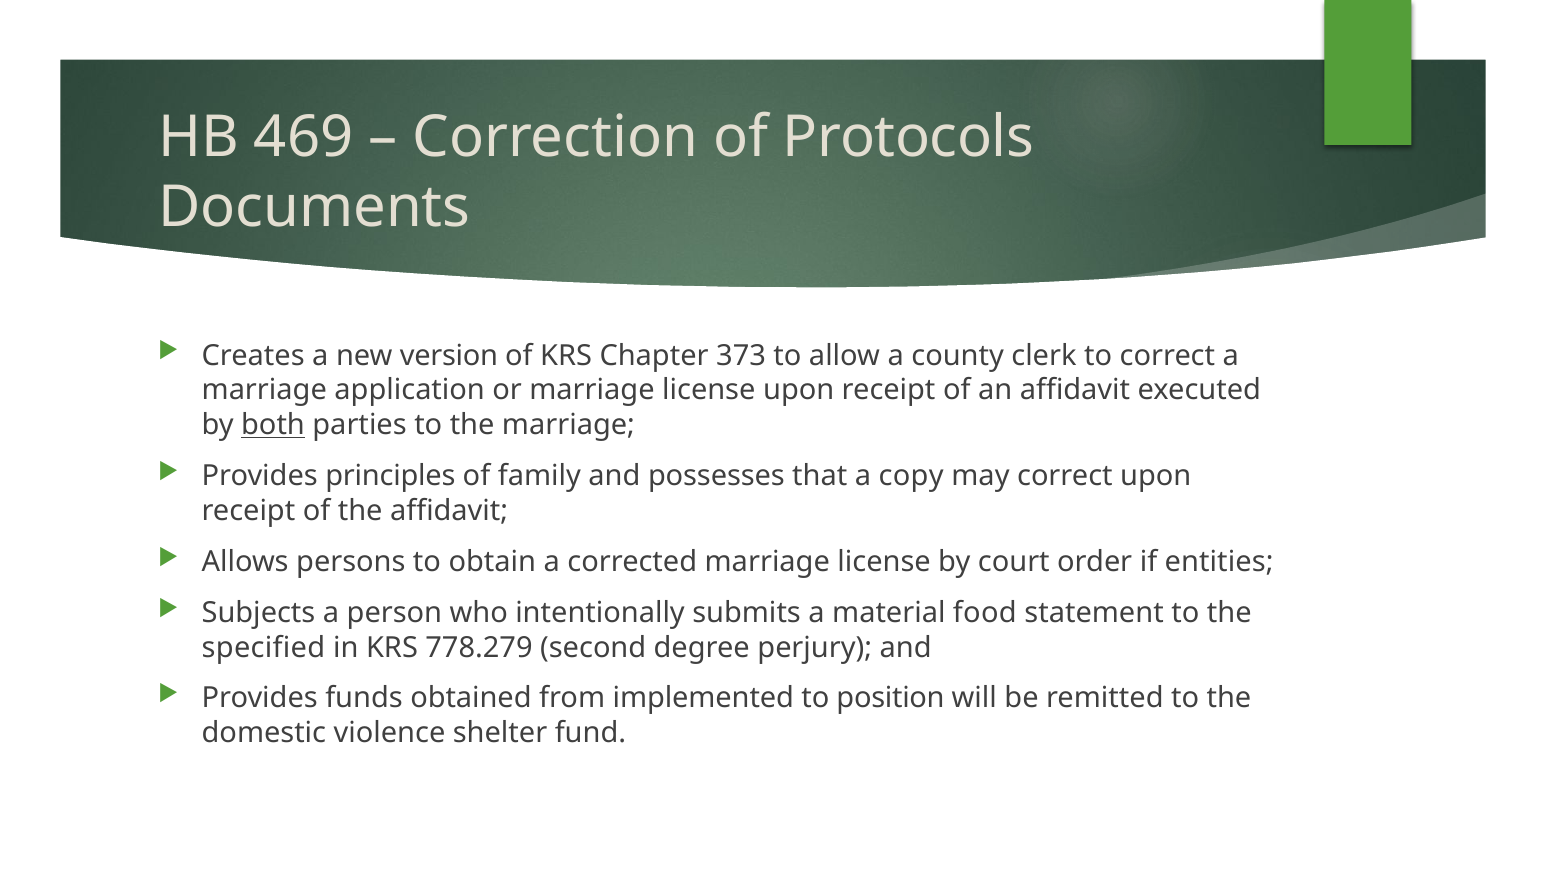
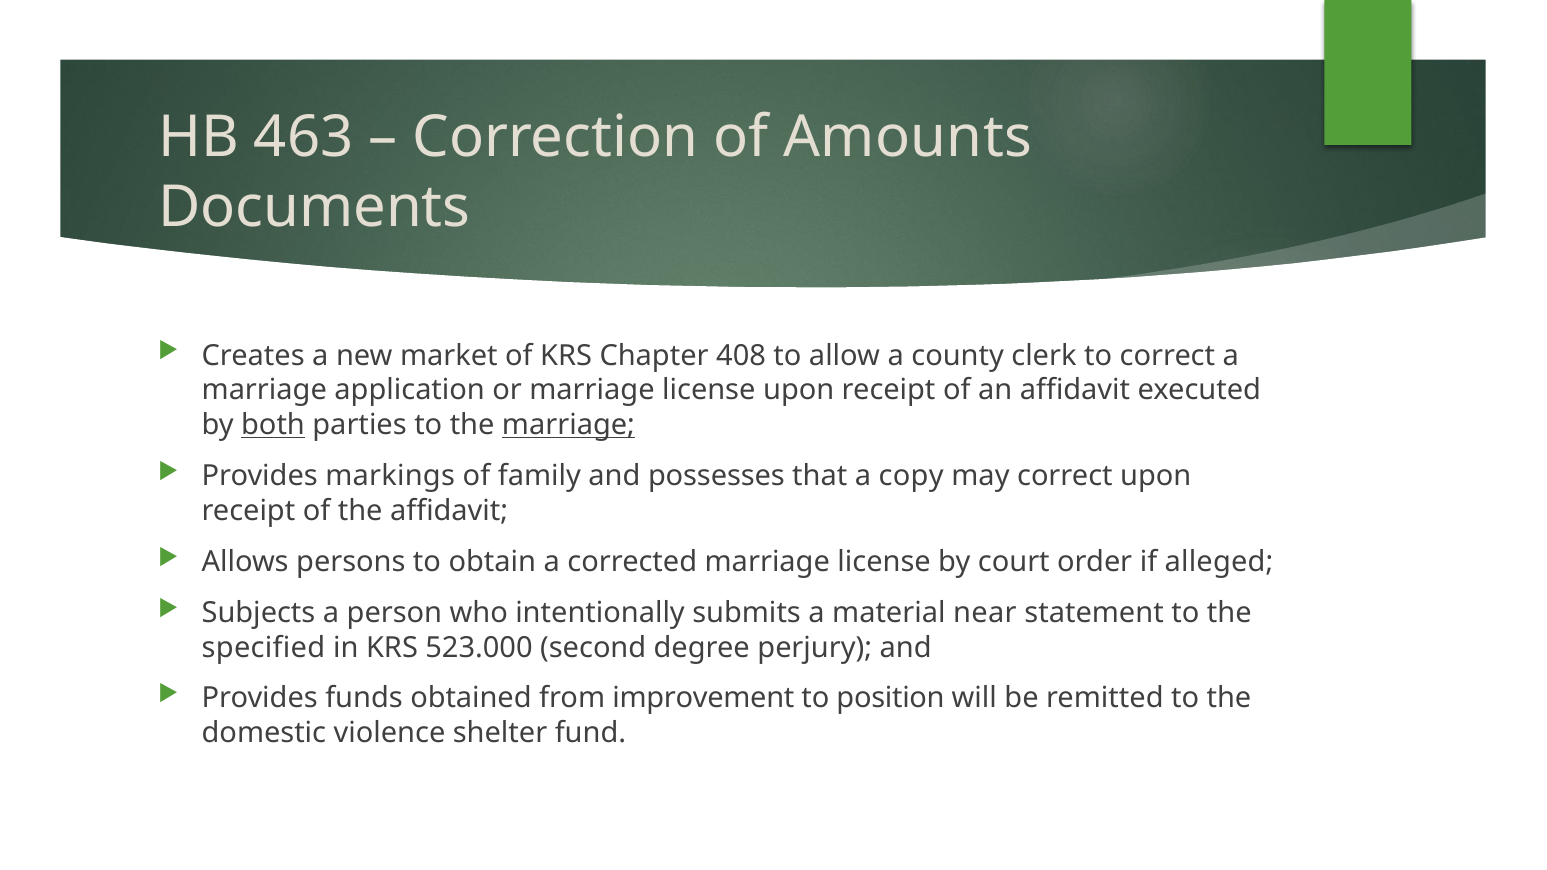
469: 469 -> 463
Protocols: Protocols -> Amounts
version: version -> market
373: 373 -> 408
marriage at (568, 425) underline: none -> present
principles: principles -> markings
entities: entities -> alleged
food: food -> near
778.279: 778.279 -> 523.000
implemented: implemented -> improvement
